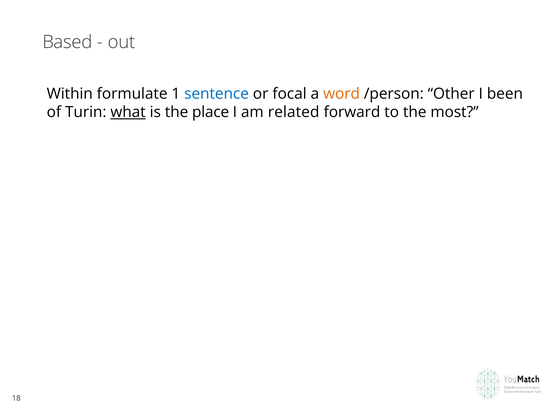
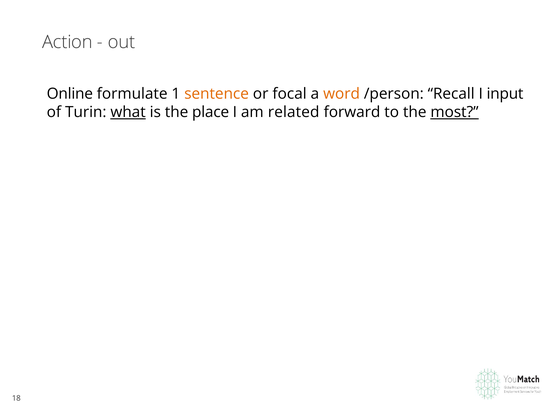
Based: Based -> Action
Within: Within -> Online
sentence colour: blue -> orange
Other: Other -> Recall
been: been -> input
most underline: none -> present
